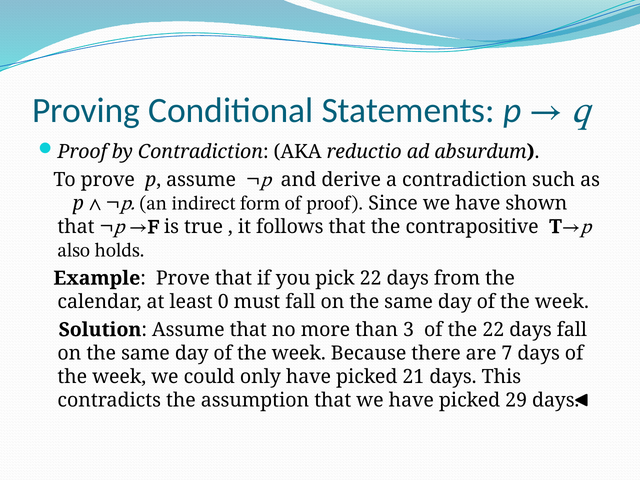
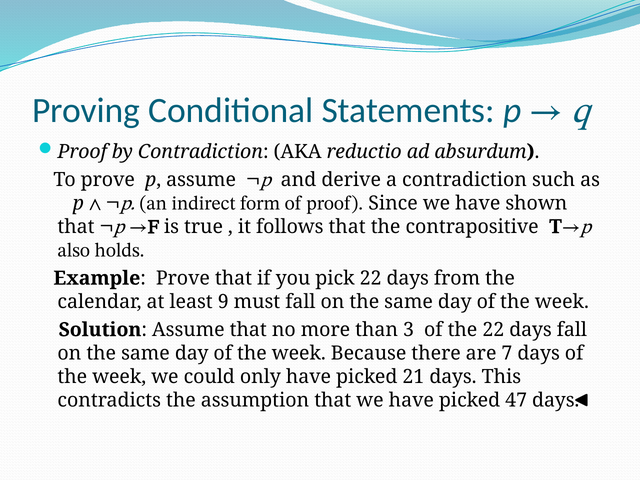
0: 0 -> 9
29: 29 -> 47
